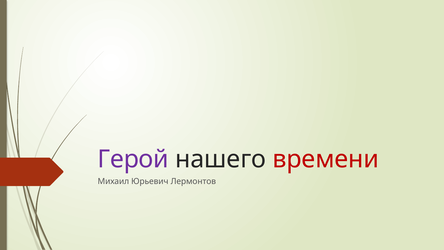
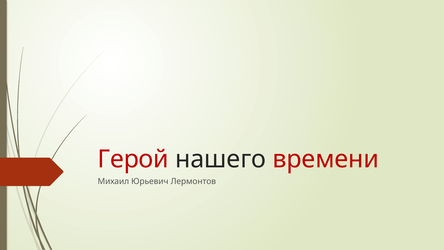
Герой colour: purple -> red
